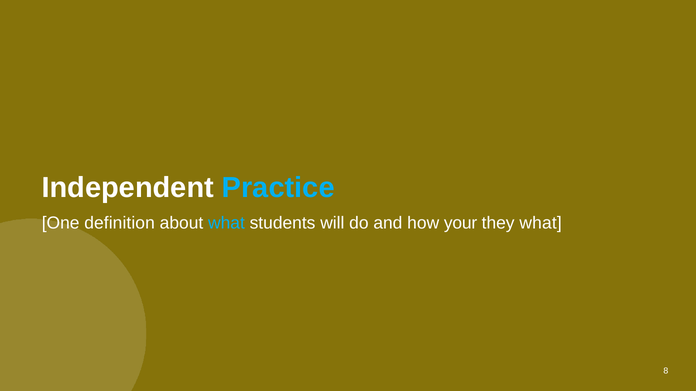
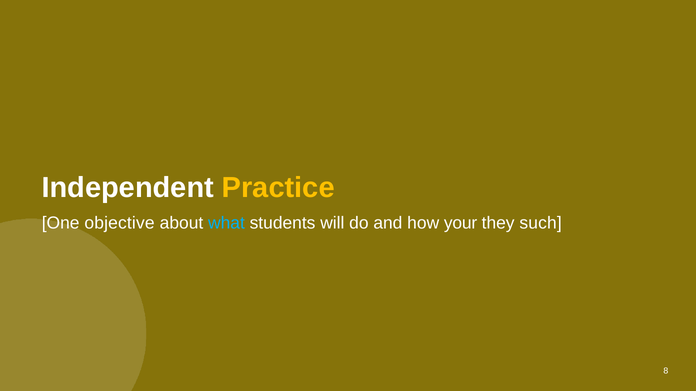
Practice colour: light blue -> yellow
definition: definition -> objective
they what: what -> such
